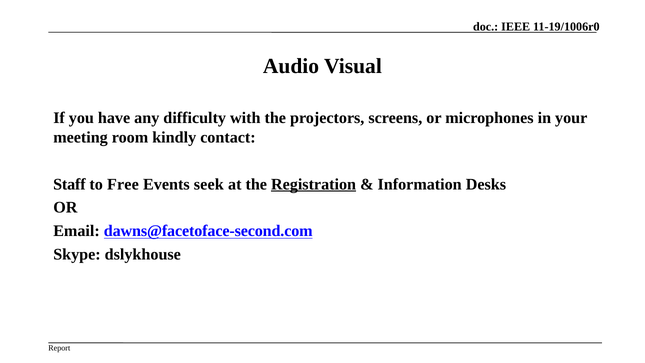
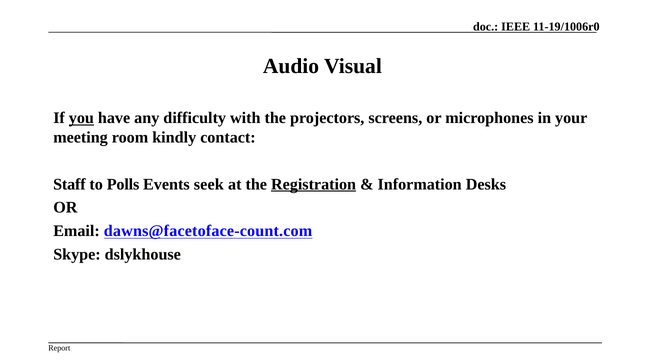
you underline: none -> present
Free: Free -> Polls
dawns@facetoface-second.com: dawns@facetoface-second.com -> dawns@facetoface-count.com
